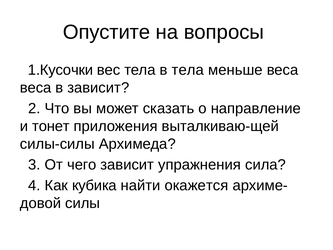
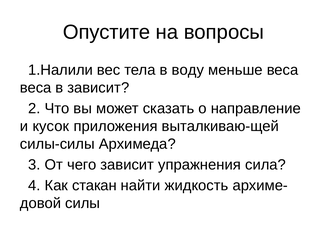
1.Кусочки: 1.Кусочки -> 1.Налили
в тела: тела -> воду
тонет: тонет -> кусок
кубика: кубика -> стакан
окажется: окажется -> жидкость
